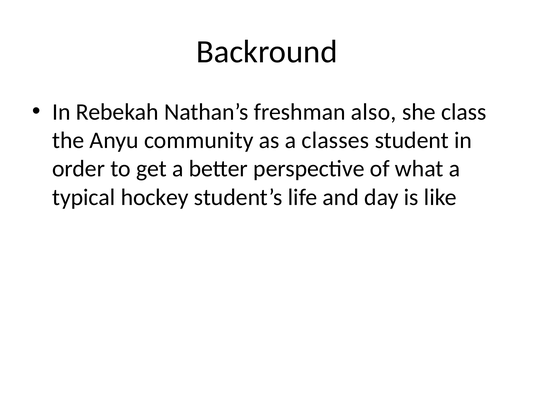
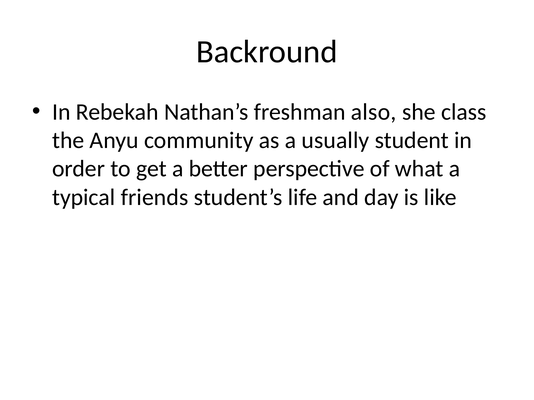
classes: classes -> usually
hockey: hockey -> friends
